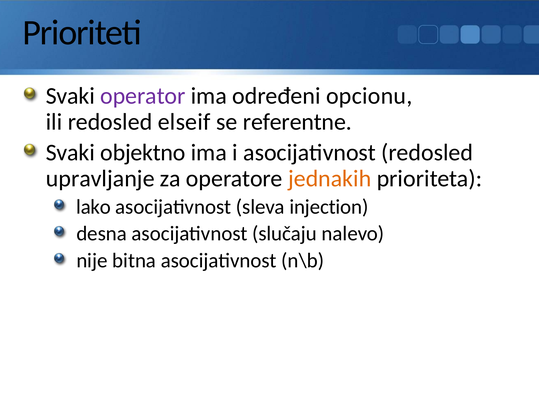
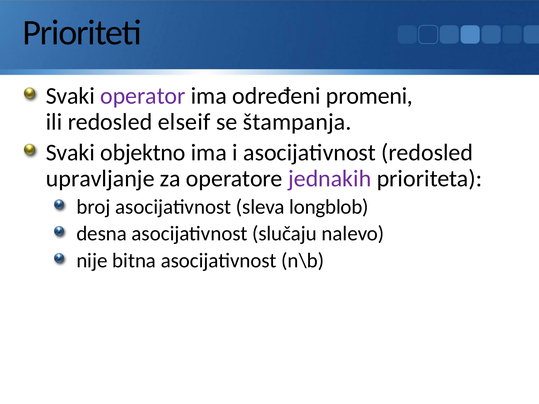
opcionu: opcionu -> promeni
referentne: referentne -> štampanja
jednakih colour: orange -> purple
lako: lako -> broj
injection: injection -> longblob
